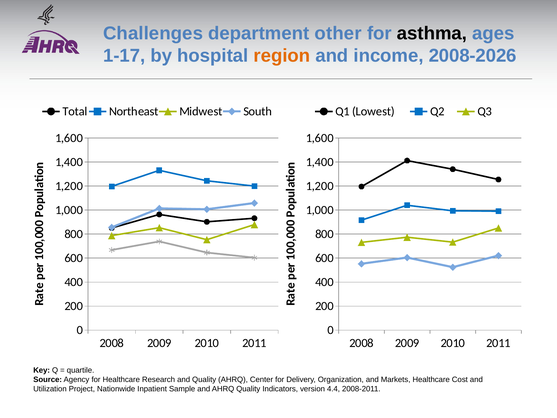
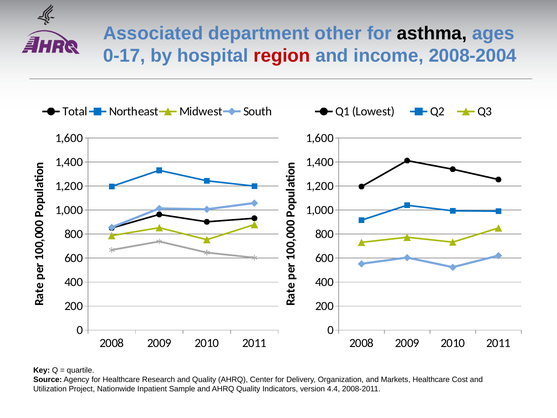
Challenges: Challenges -> Associated
1-17: 1-17 -> 0-17
region colour: orange -> red
2008-2026: 2008-2026 -> 2008-2004
